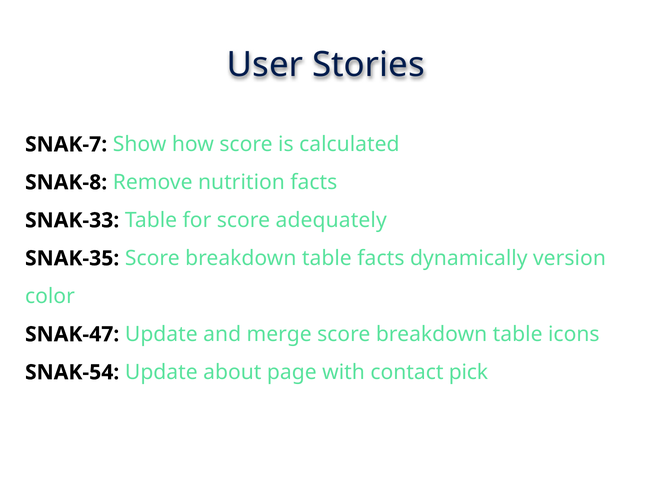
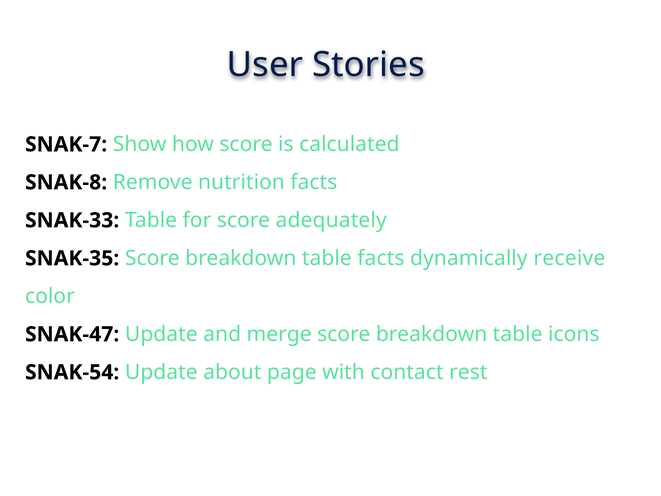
version: version -> receive
pick: pick -> rest
